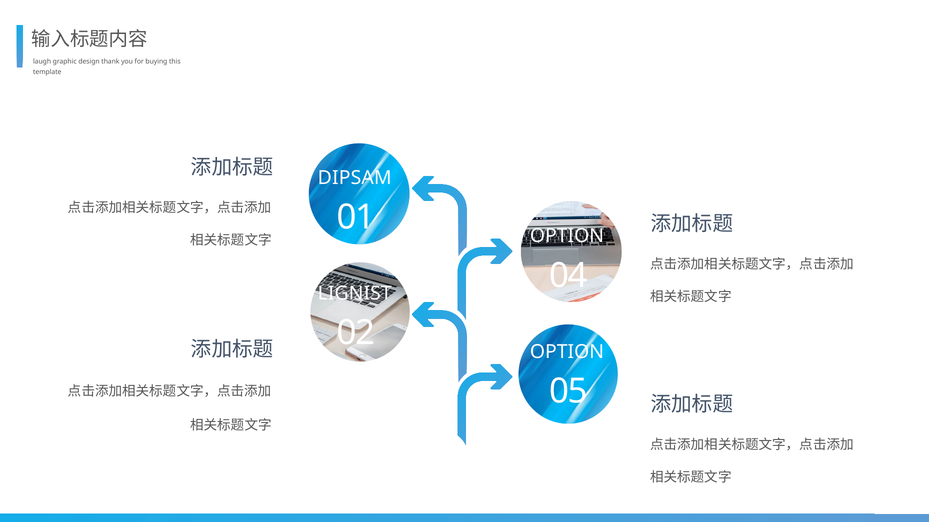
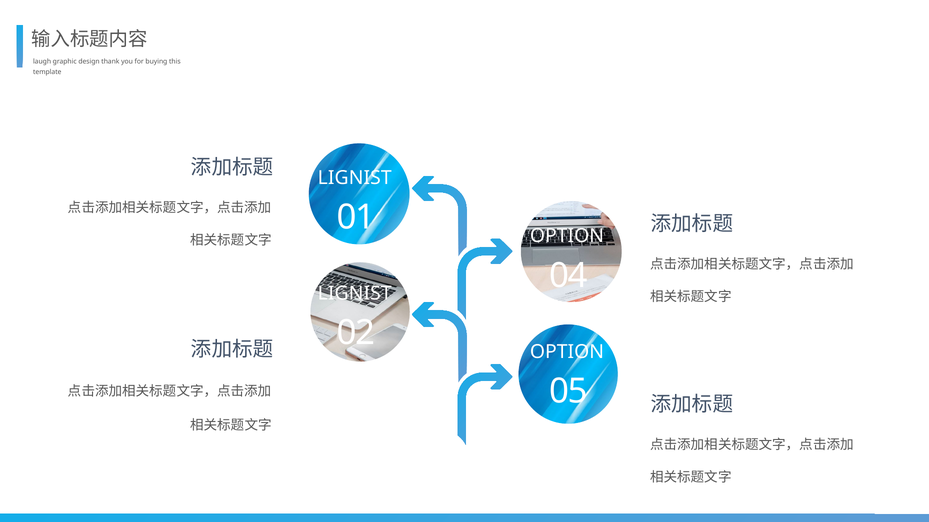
DIPSAM at (355, 178): DIPSAM -> LIGNIST
